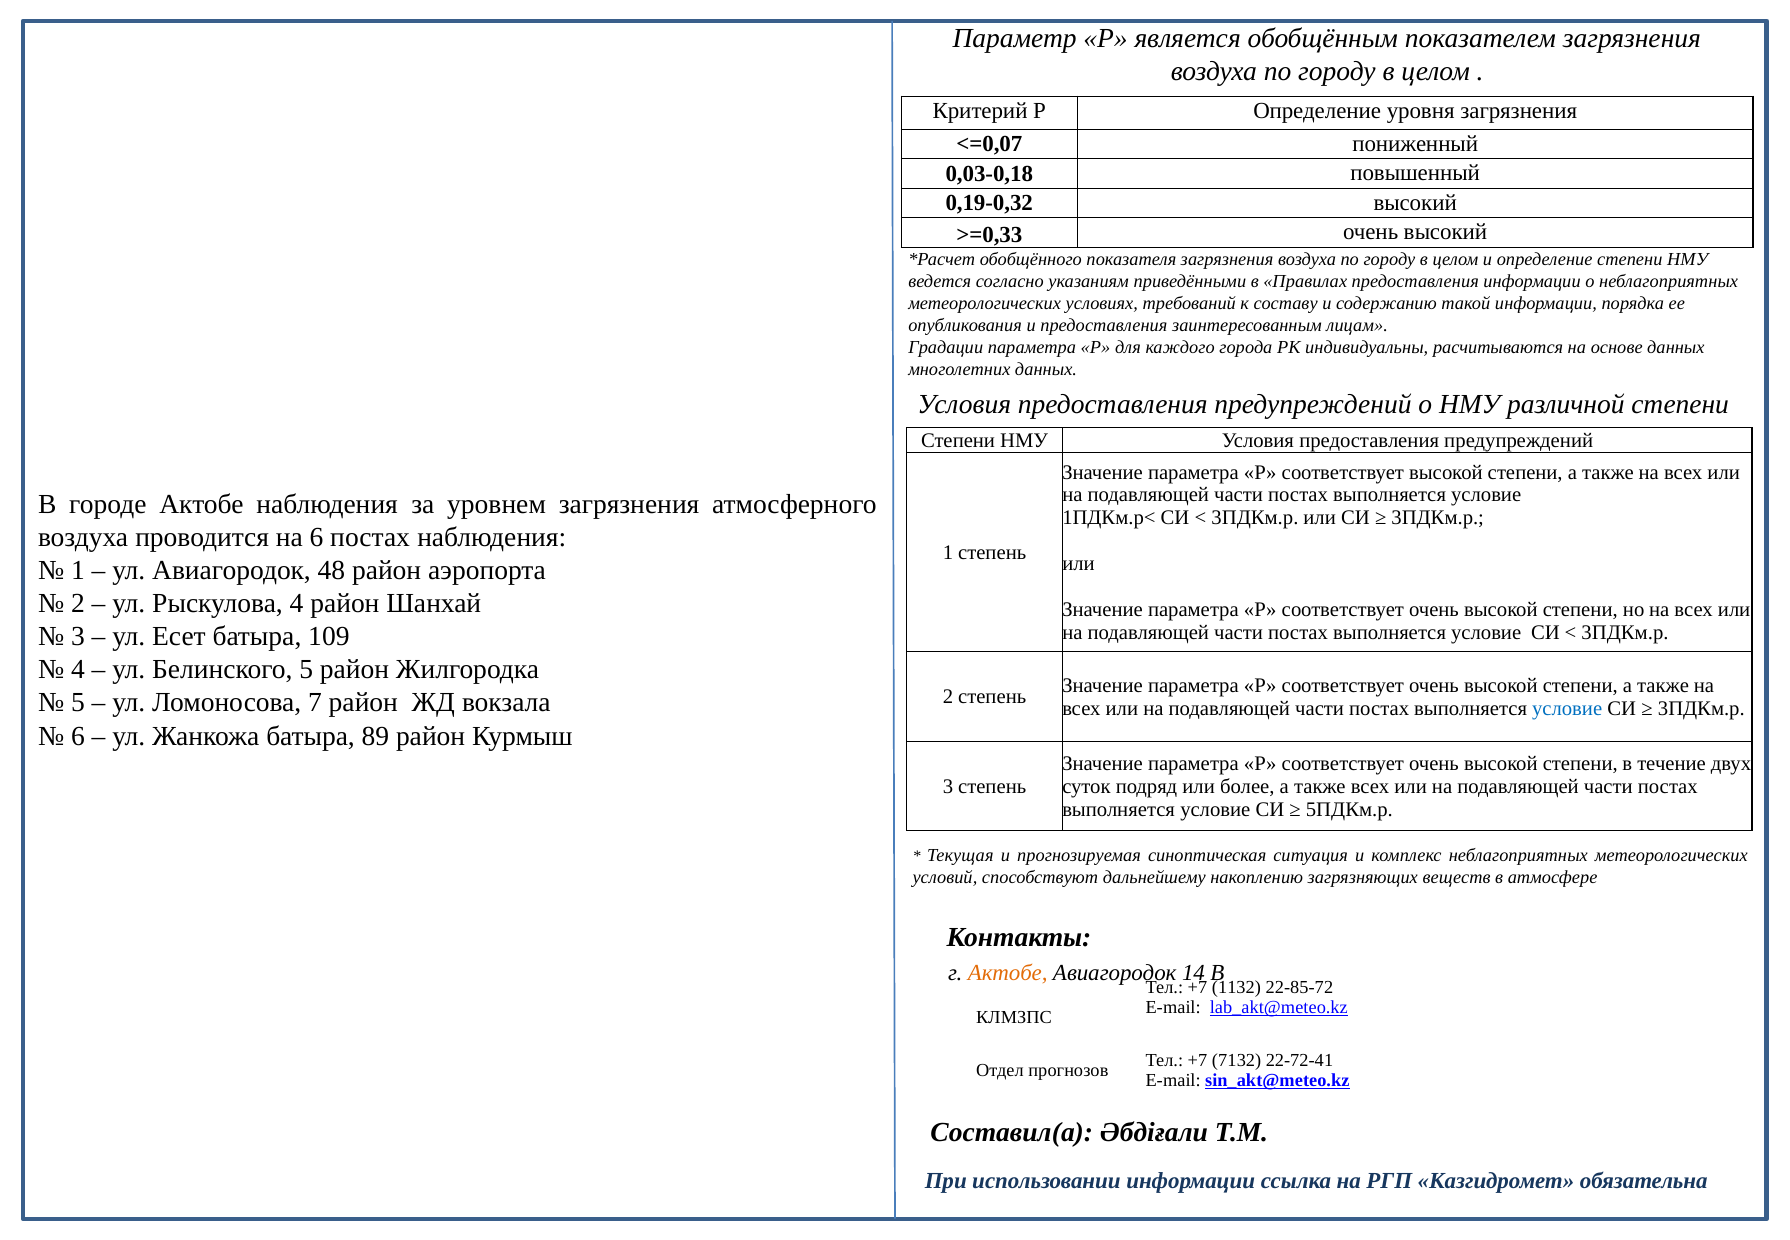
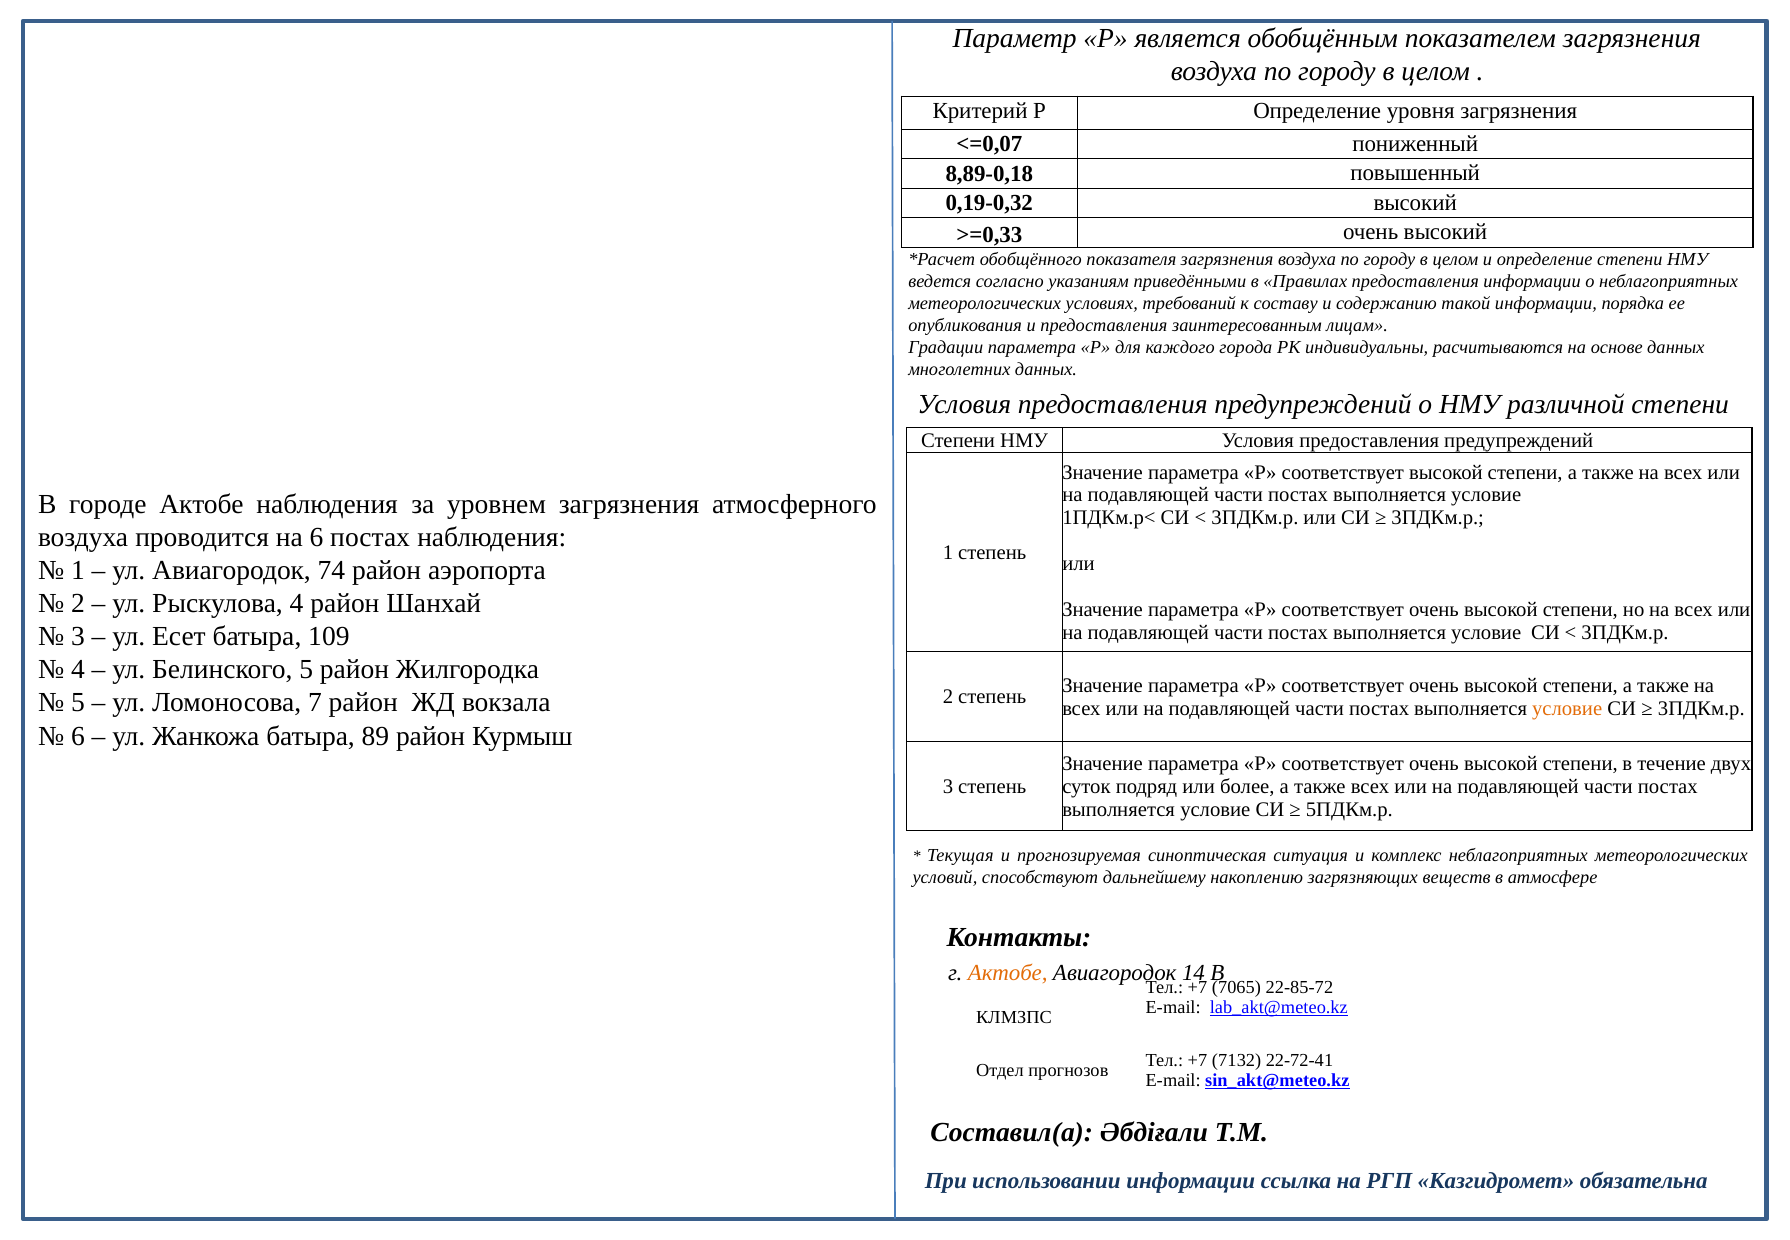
0,03-0,18: 0,03-0,18 -> 8,89-0,18
48: 48 -> 74
условие at (1567, 708) colour: blue -> orange
1132: 1132 -> 7065
